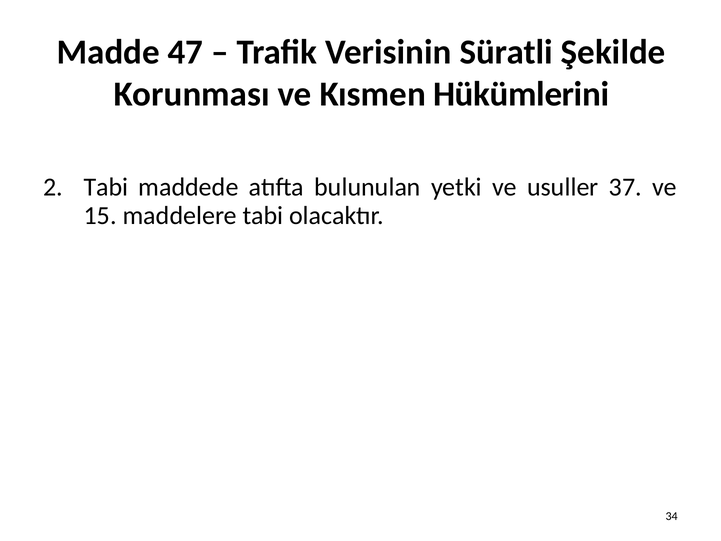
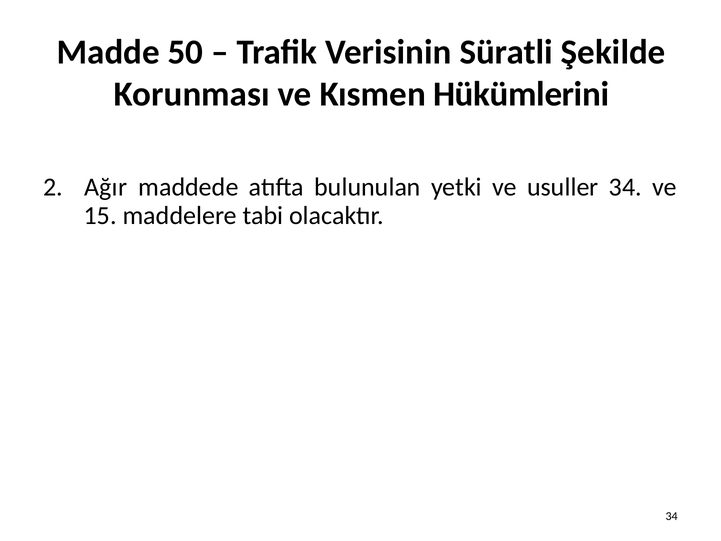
47: 47 -> 50
Tabi at (106, 187): Tabi -> Ağır
usuller 37: 37 -> 34
